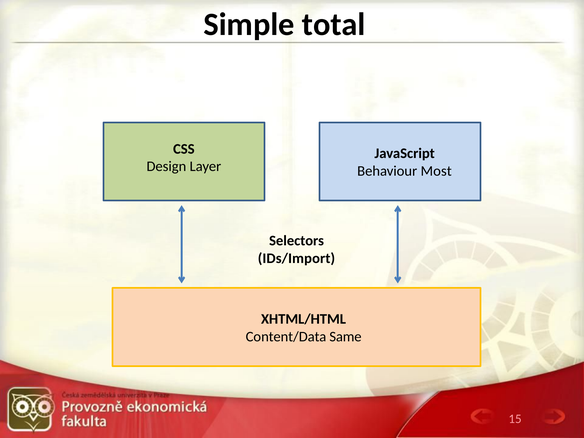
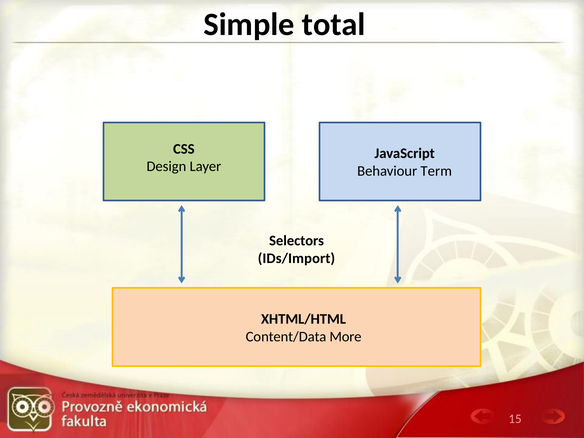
Most: Most -> Term
Same: Same -> More
